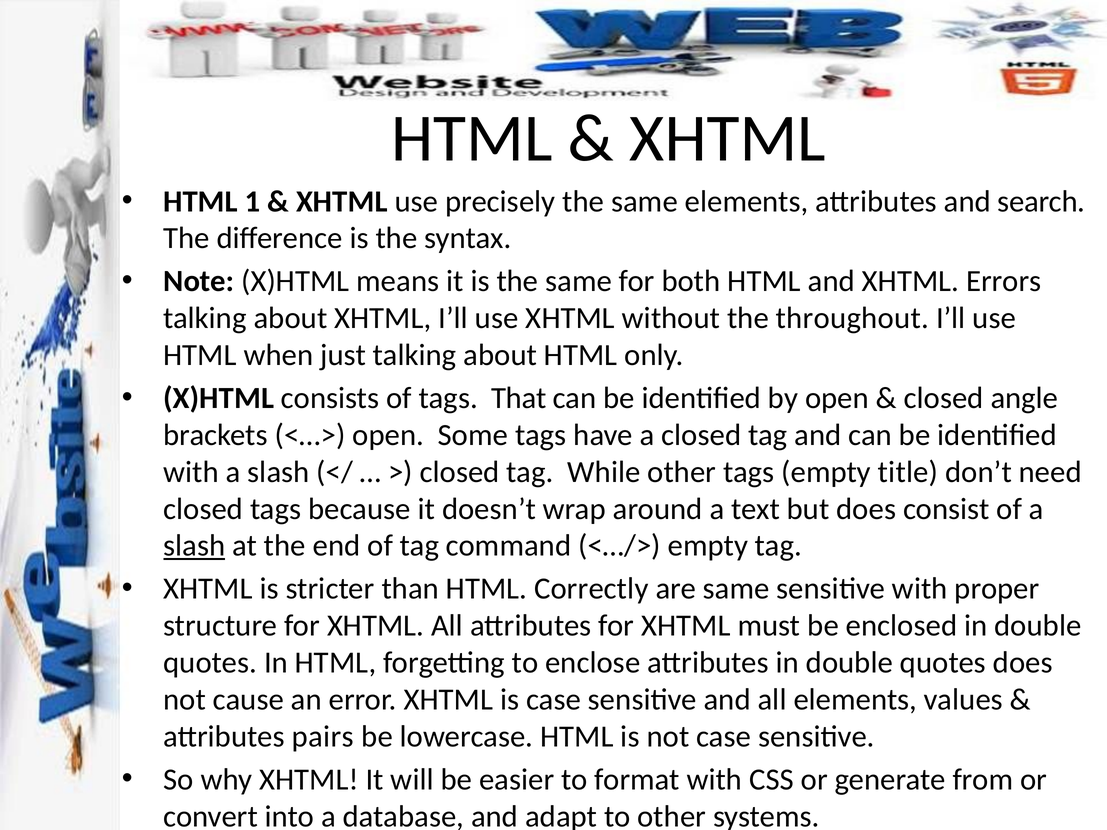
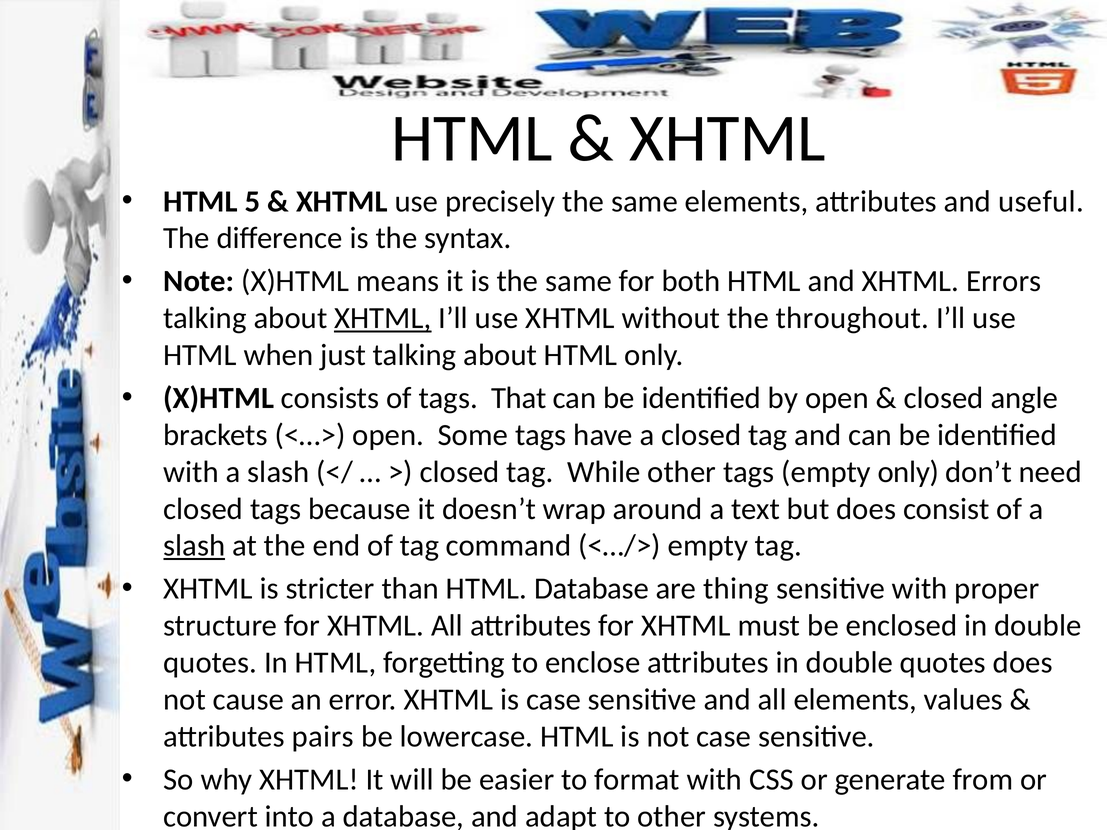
1: 1 -> 5
search: search -> useful
XHTML at (383, 318) underline: none -> present
empty title: title -> only
HTML Correctly: Correctly -> Database
are same: same -> thing
